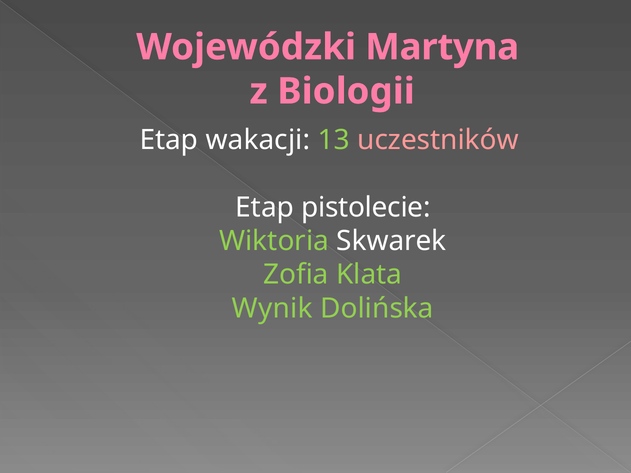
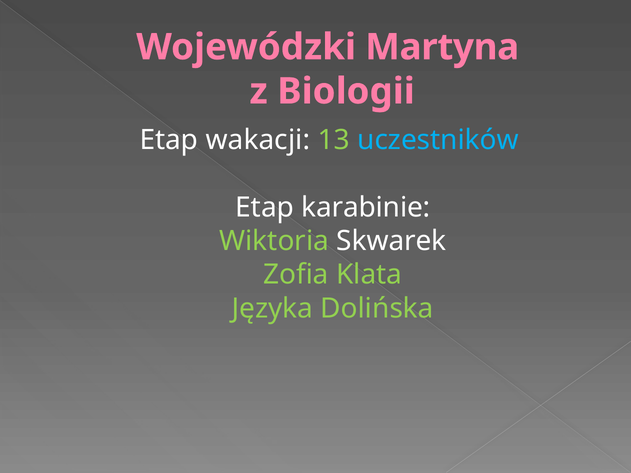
uczestników colour: pink -> light blue
pistolecie: pistolecie -> karabinie
Wynik: Wynik -> Języka
